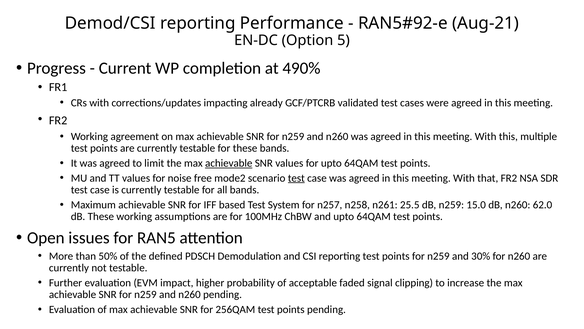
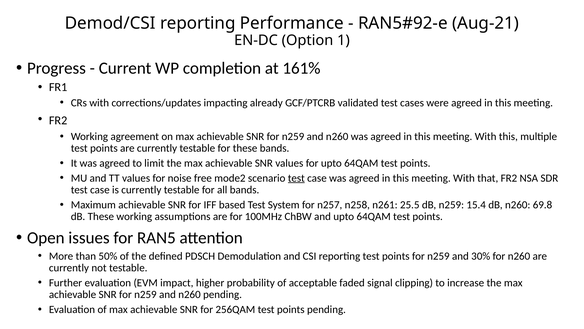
5: 5 -> 1
490%: 490% -> 161%
achievable at (229, 163) underline: present -> none
15.0: 15.0 -> 15.4
62.0: 62.0 -> 69.8
